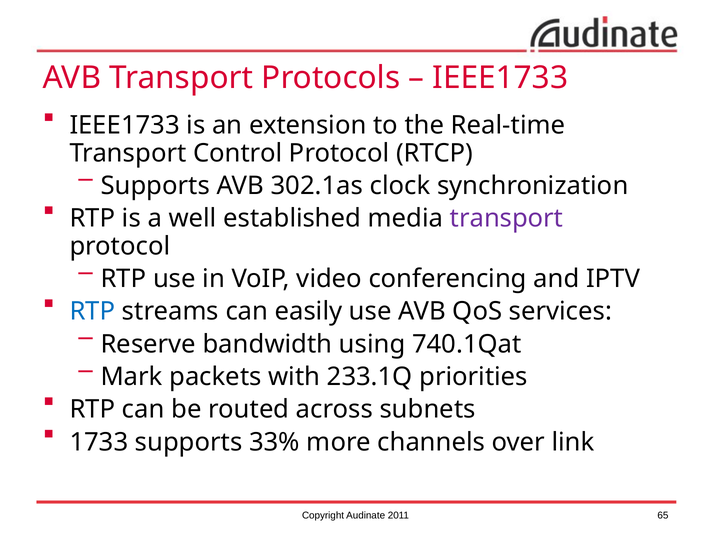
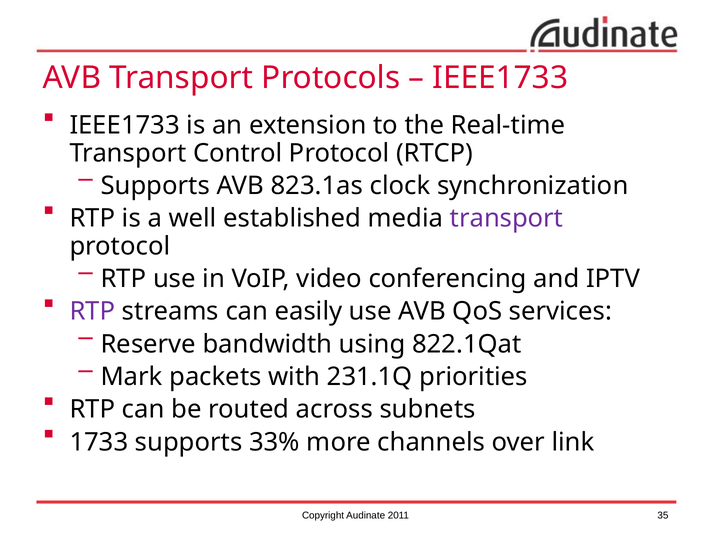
302.1as: 302.1as -> 823.1as
RTP at (92, 312) colour: blue -> purple
740.1Qat: 740.1Qat -> 822.1Qat
233.1Q: 233.1Q -> 231.1Q
65: 65 -> 35
